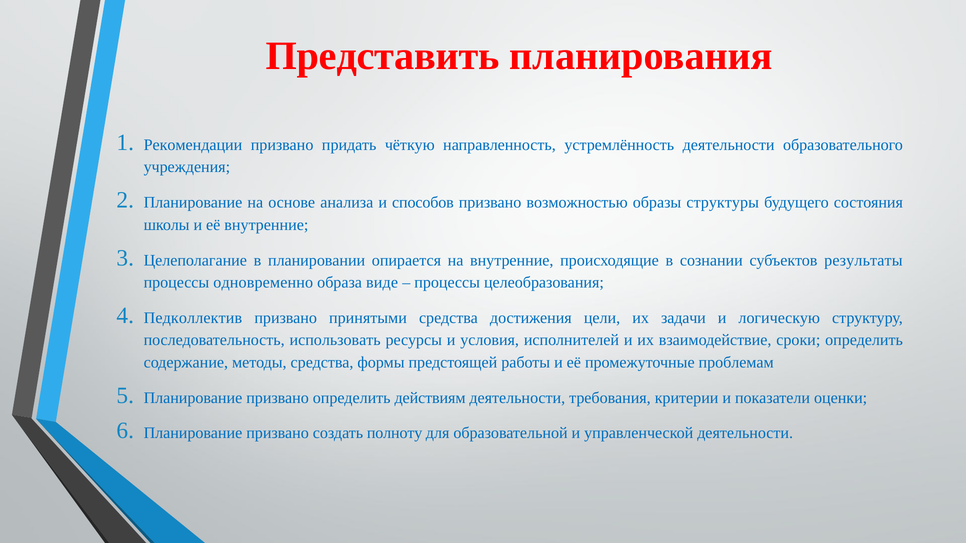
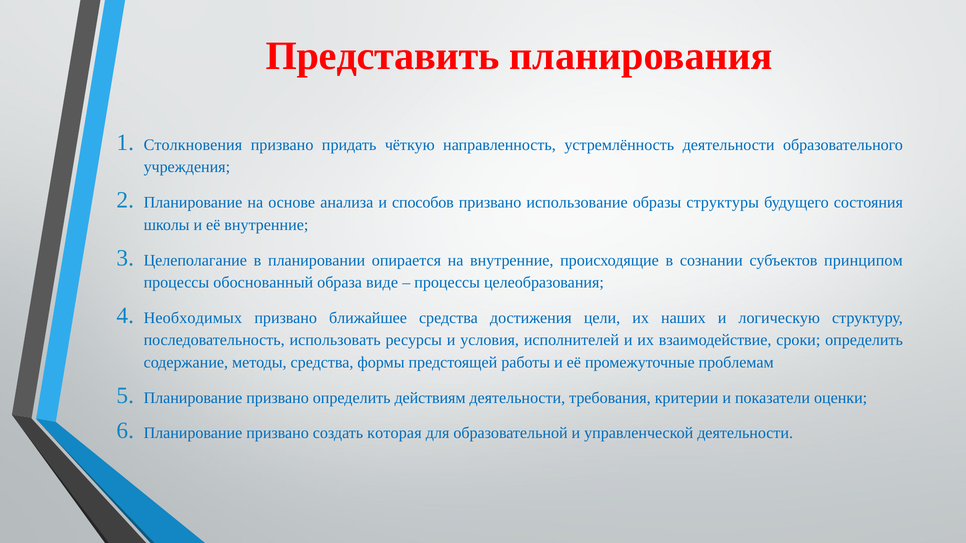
Рекомендации: Рекомендации -> Столкновения
возможностью: возможностью -> использование
результаты: результаты -> принципом
одновременно: одновременно -> обоснованный
Педколлектив: Педколлектив -> Необходимых
принятыми: принятыми -> ближайшее
задачи: задачи -> наших
полноту: полноту -> которая
